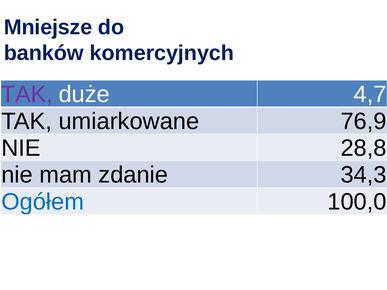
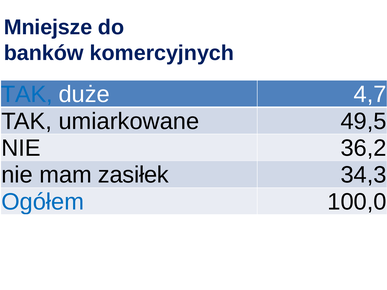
TAK at (27, 94) colour: purple -> blue
76,9: 76,9 -> 49,5
28,8: 28,8 -> 36,2
zdanie: zdanie -> zasiłek
